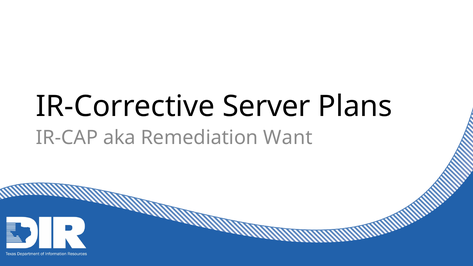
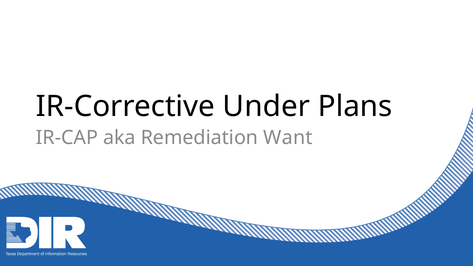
Server: Server -> Under
